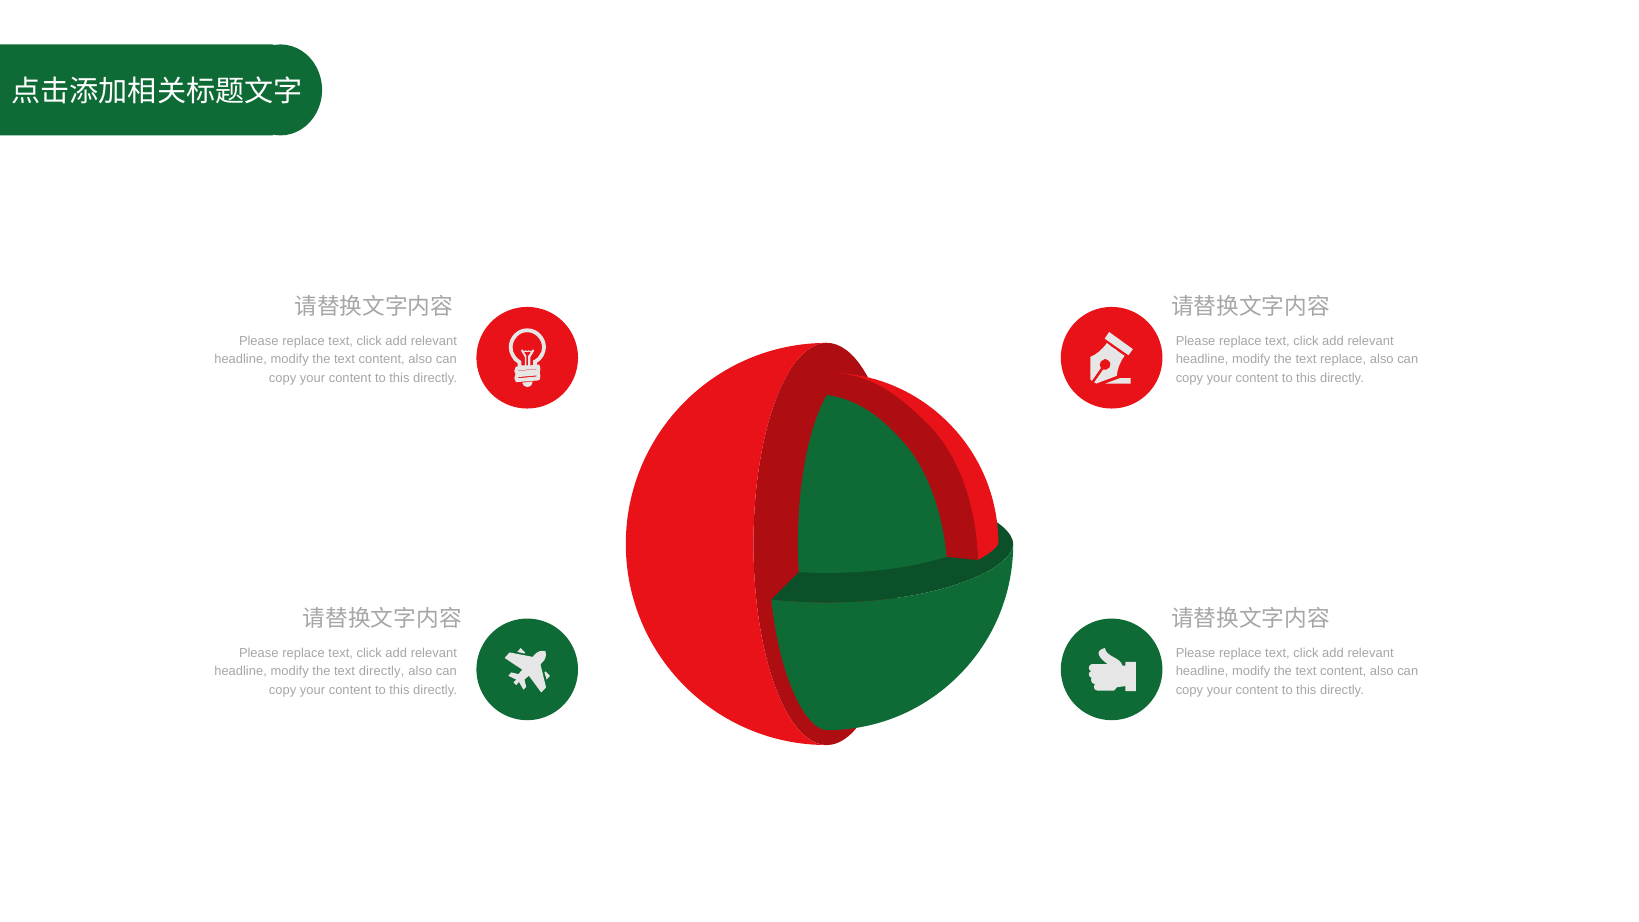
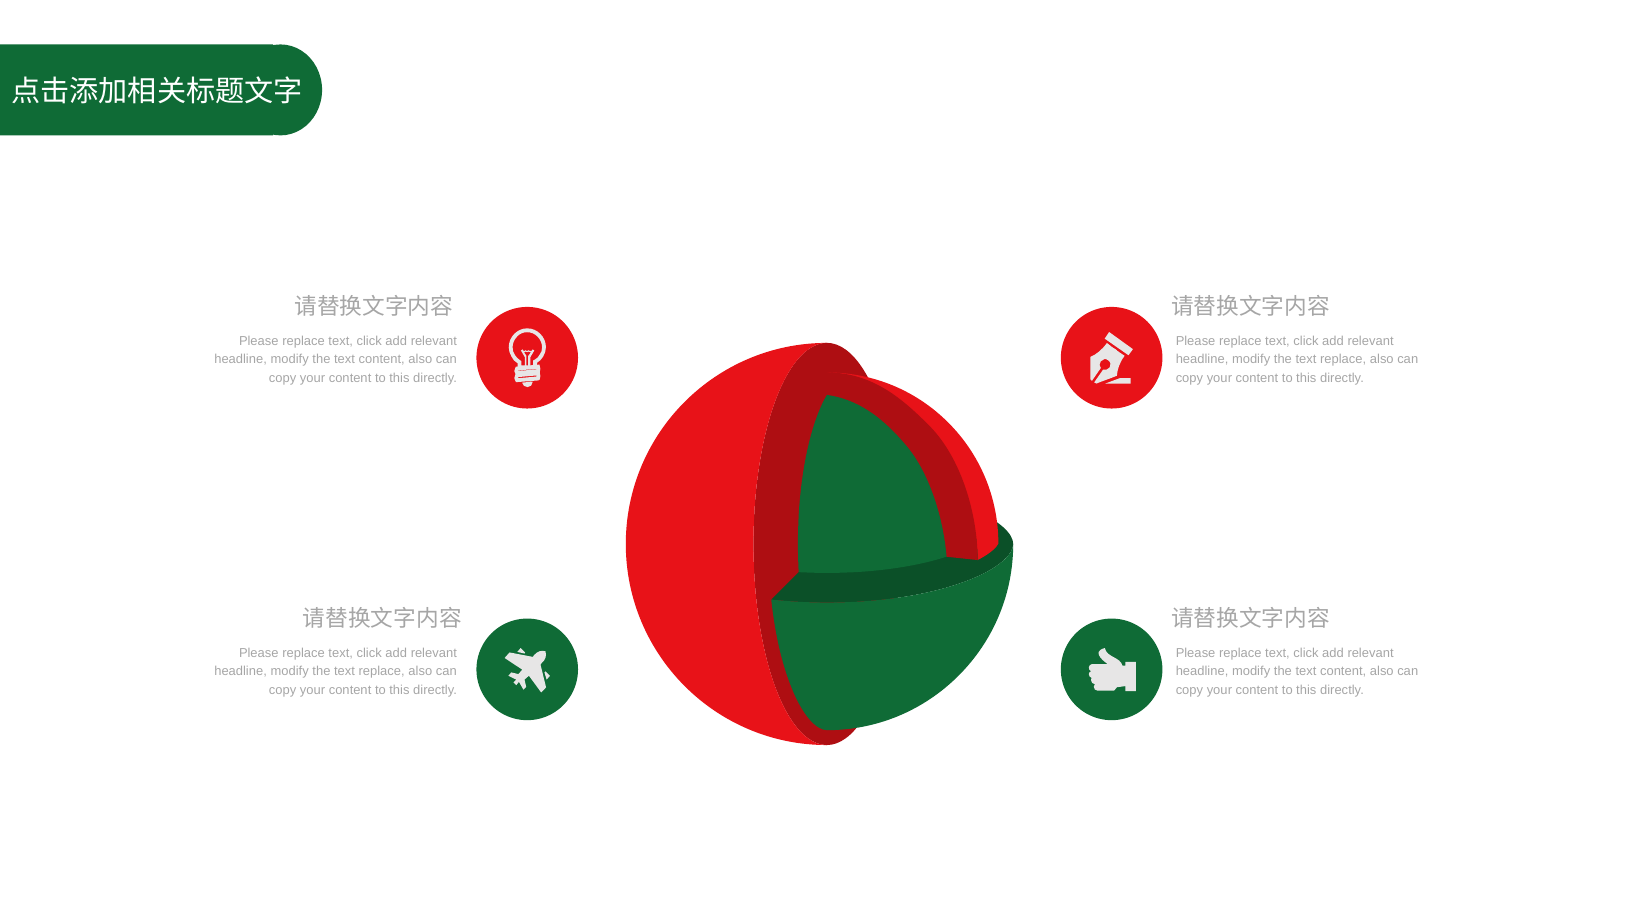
directly at (382, 671): directly -> replace
